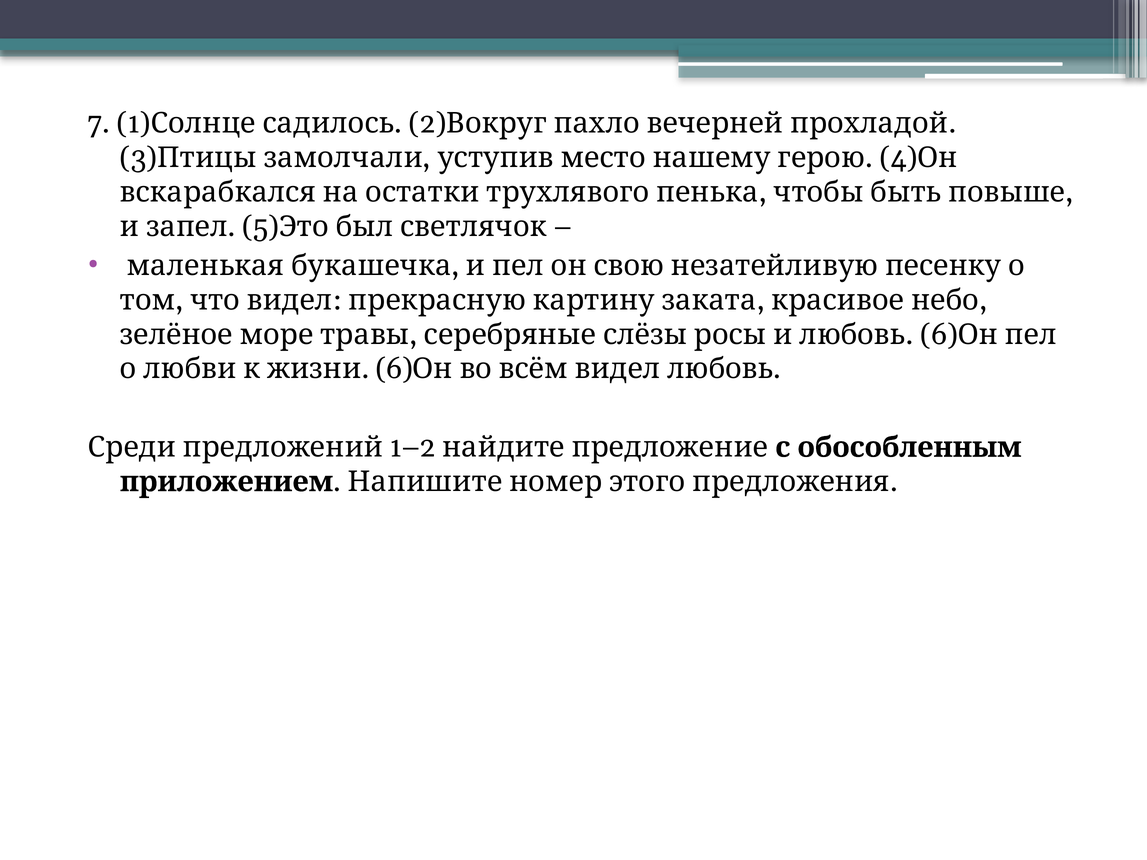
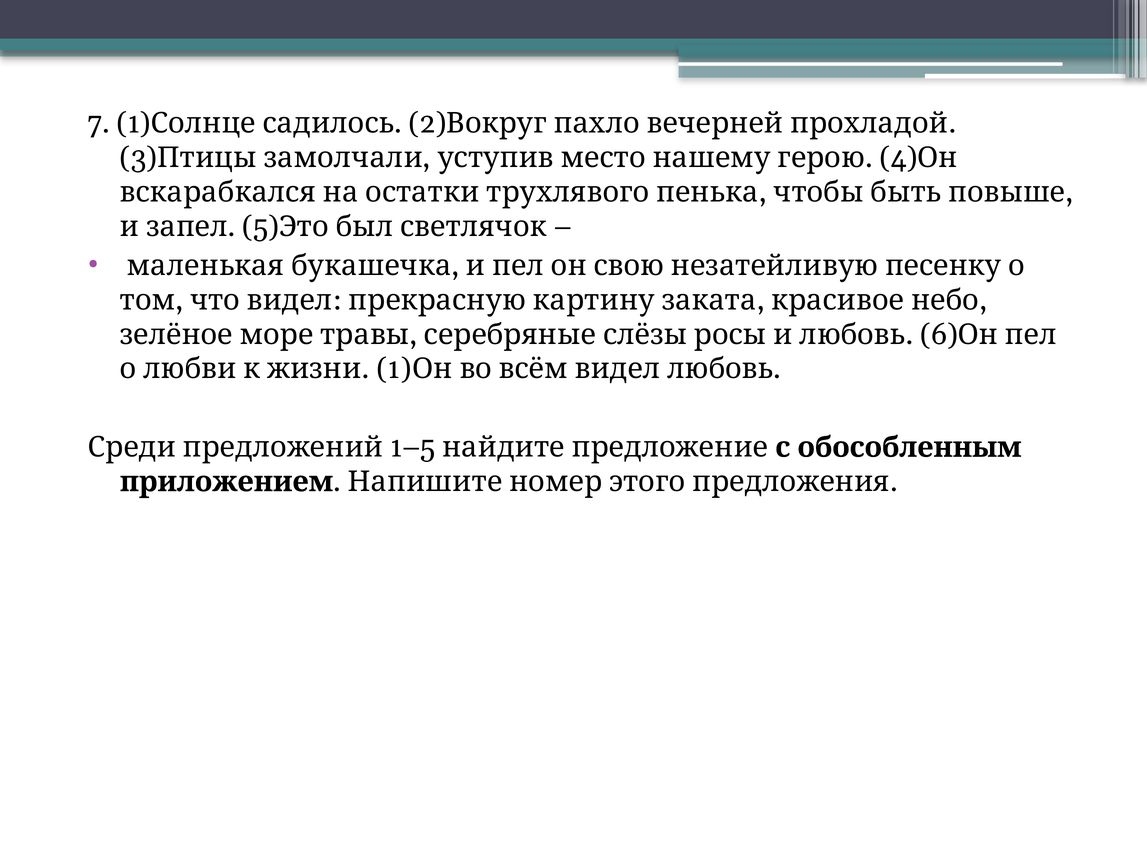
6 at (394, 369): 6 -> 1
1–2: 1–2 -> 1–5
